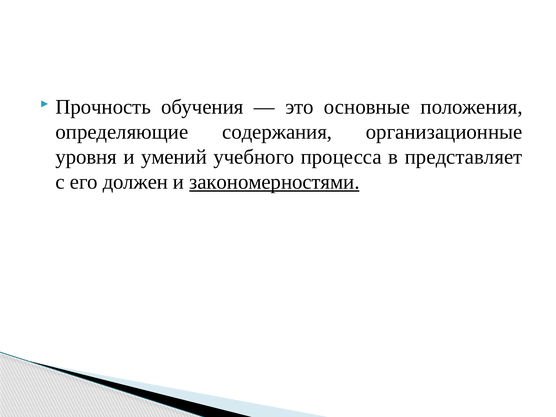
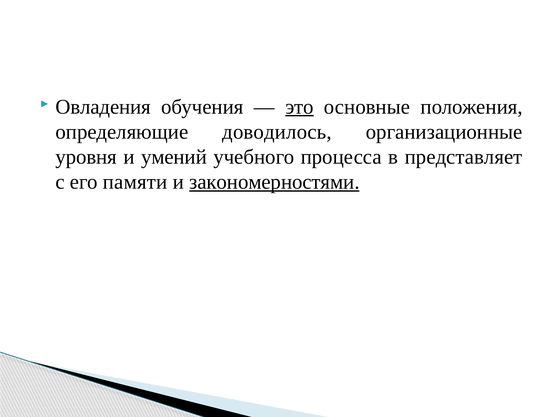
Прочность: Прочность -> Овладения
это underline: none -> present
содержания: содержания -> доводилось
должен: должен -> памяти
